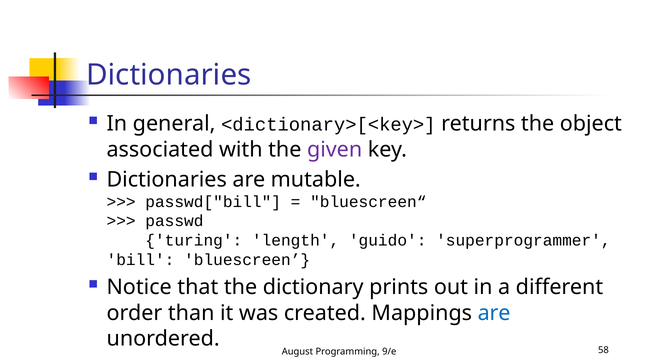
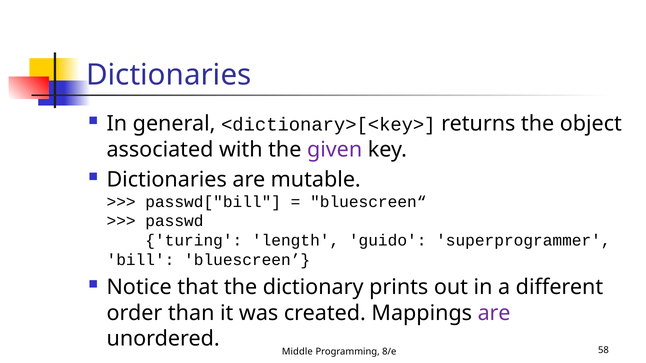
are at (494, 313) colour: blue -> purple
August: August -> Middle
9/e: 9/e -> 8/e
